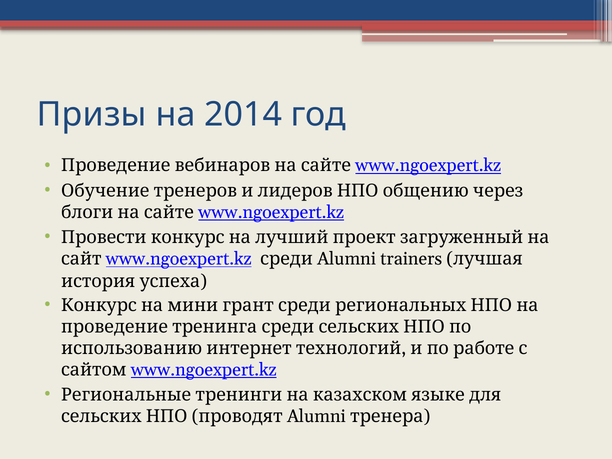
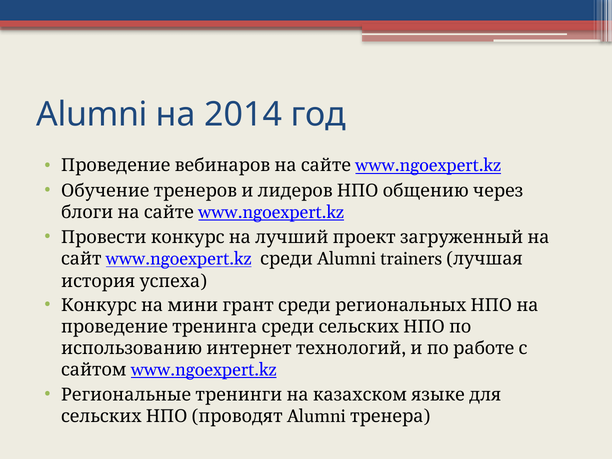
Призы: Призы -> Alumni
